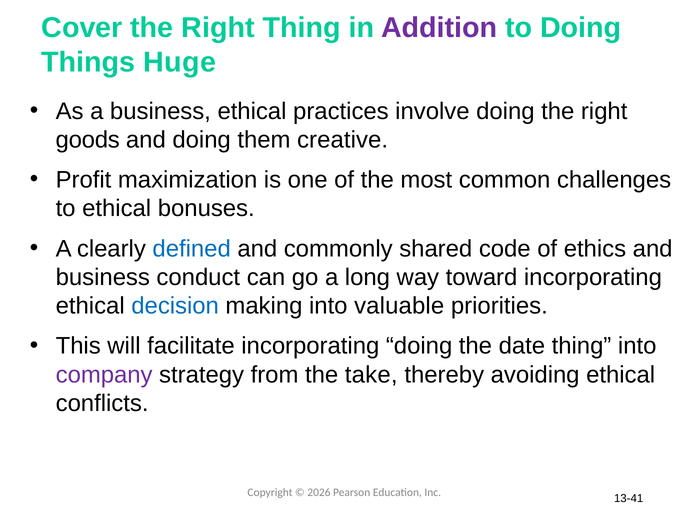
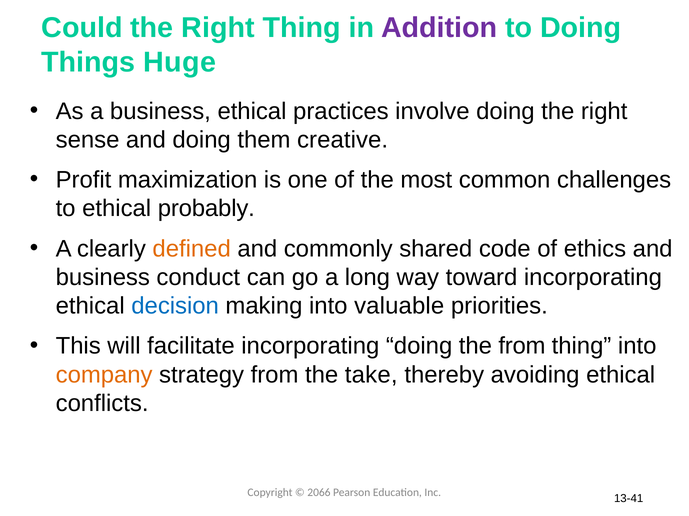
Cover: Cover -> Could
goods: goods -> sense
bonuses: bonuses -> probably
defined colour: blue -> orange
the date: date -> from
company colour: purple -> orange
2026: 2026 -> 2066
